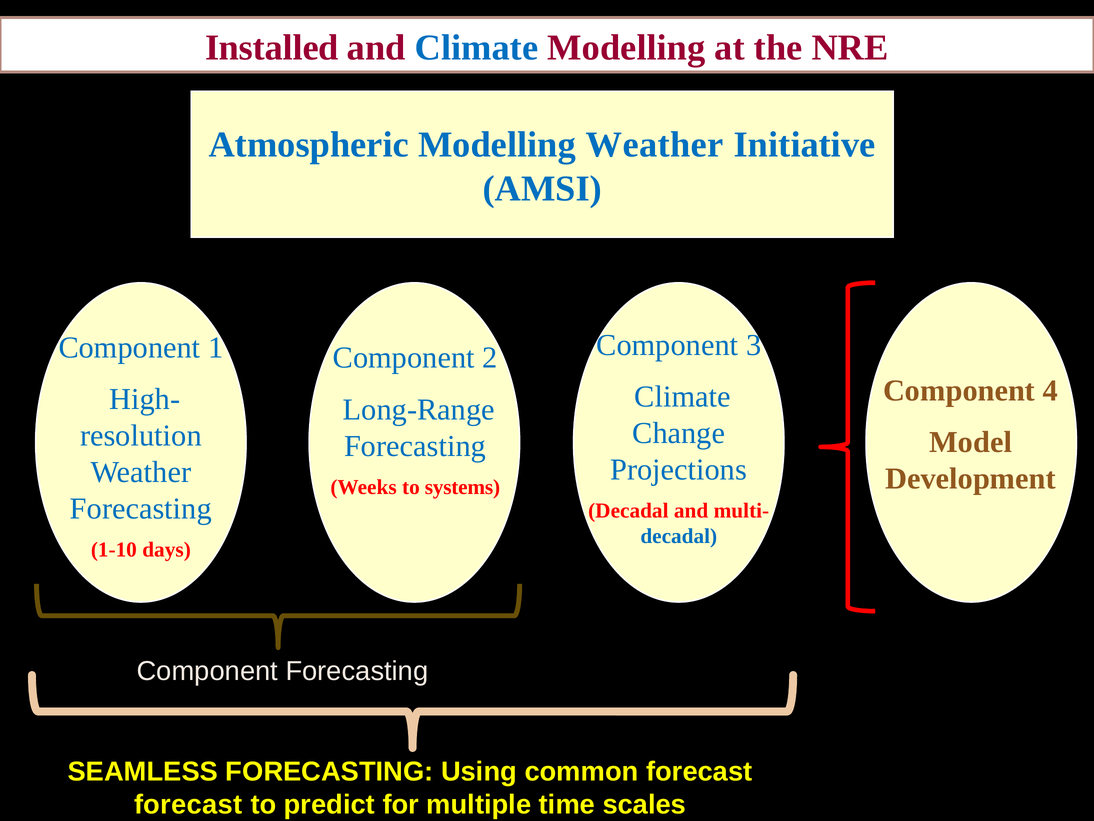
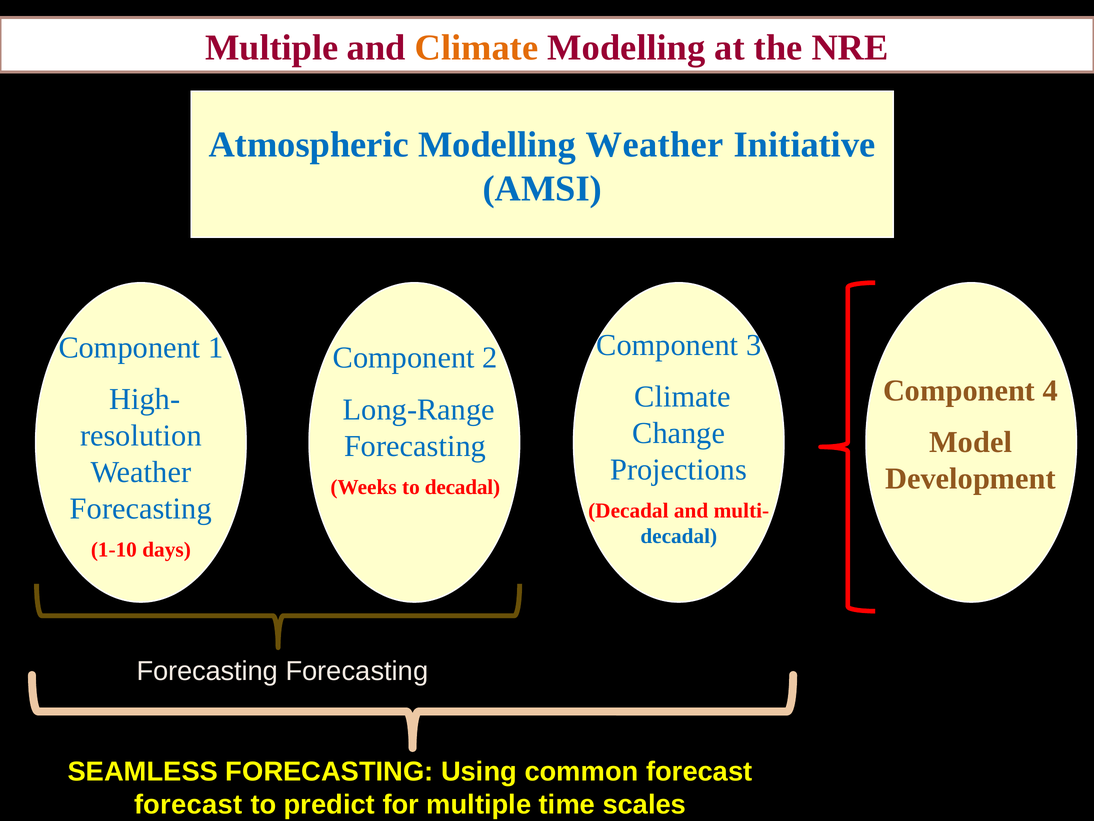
Installed at (272, 47): Installed -> Multiple
Climate at (477, 47) colour: blue -> orange
to systems: systems -> decadal
Component at (207, 671): Component -> Forecasting
